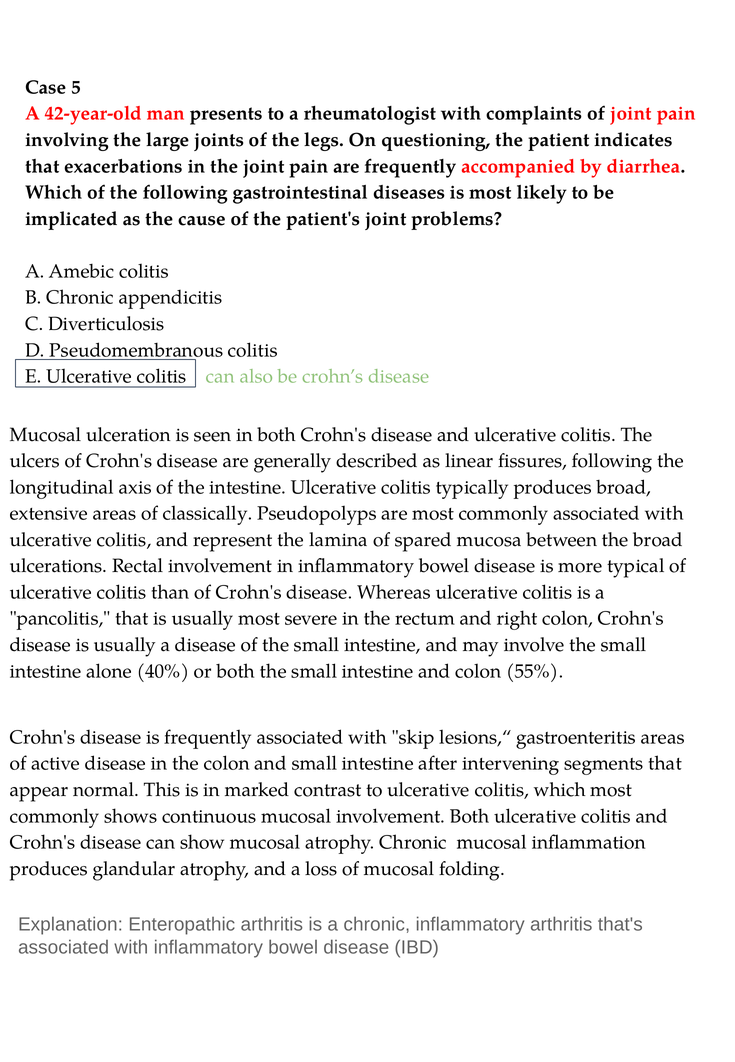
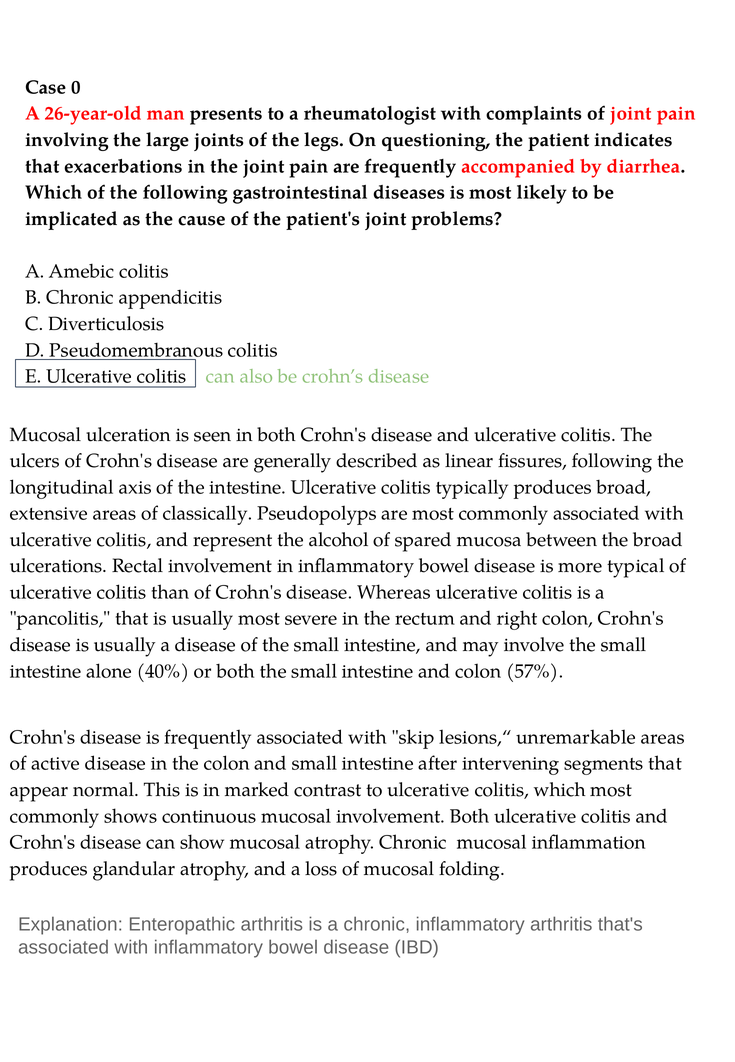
5: 5 -> 0
42-year-old: 42-year-old -> 26-year-old
lamina: lamina -> alcohol
55%: 55% -> 57%
gastroenteritis: gastroenteritis -> unremarkable
